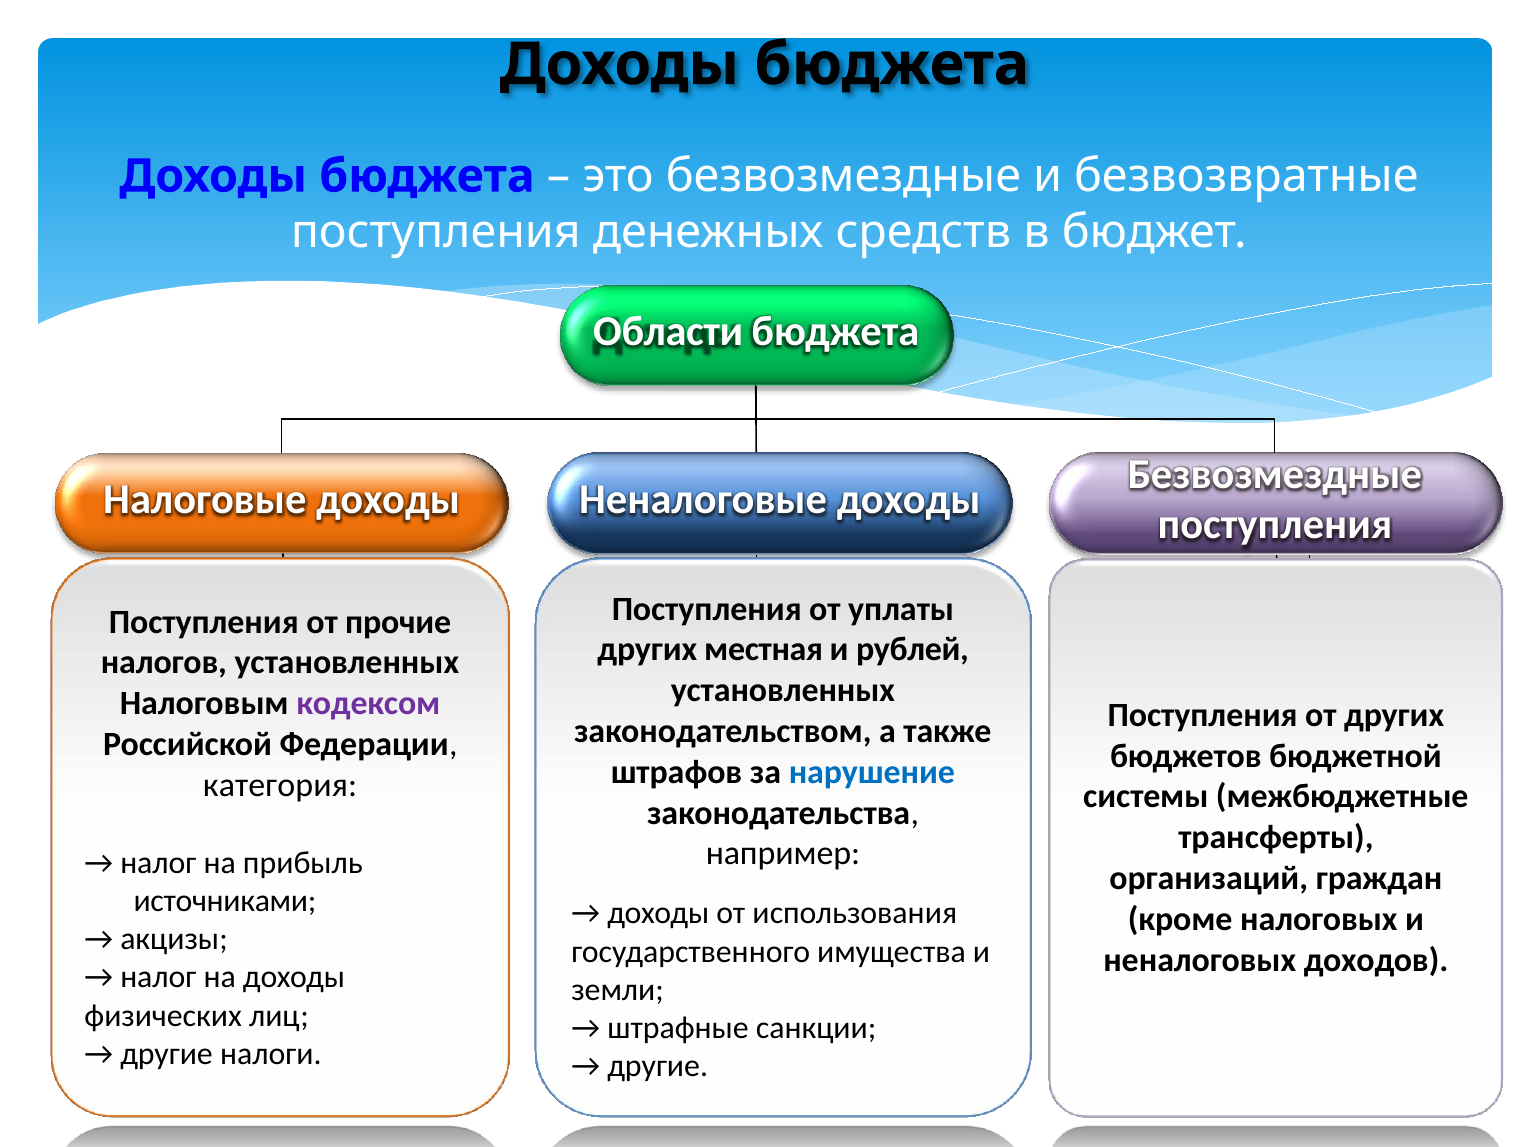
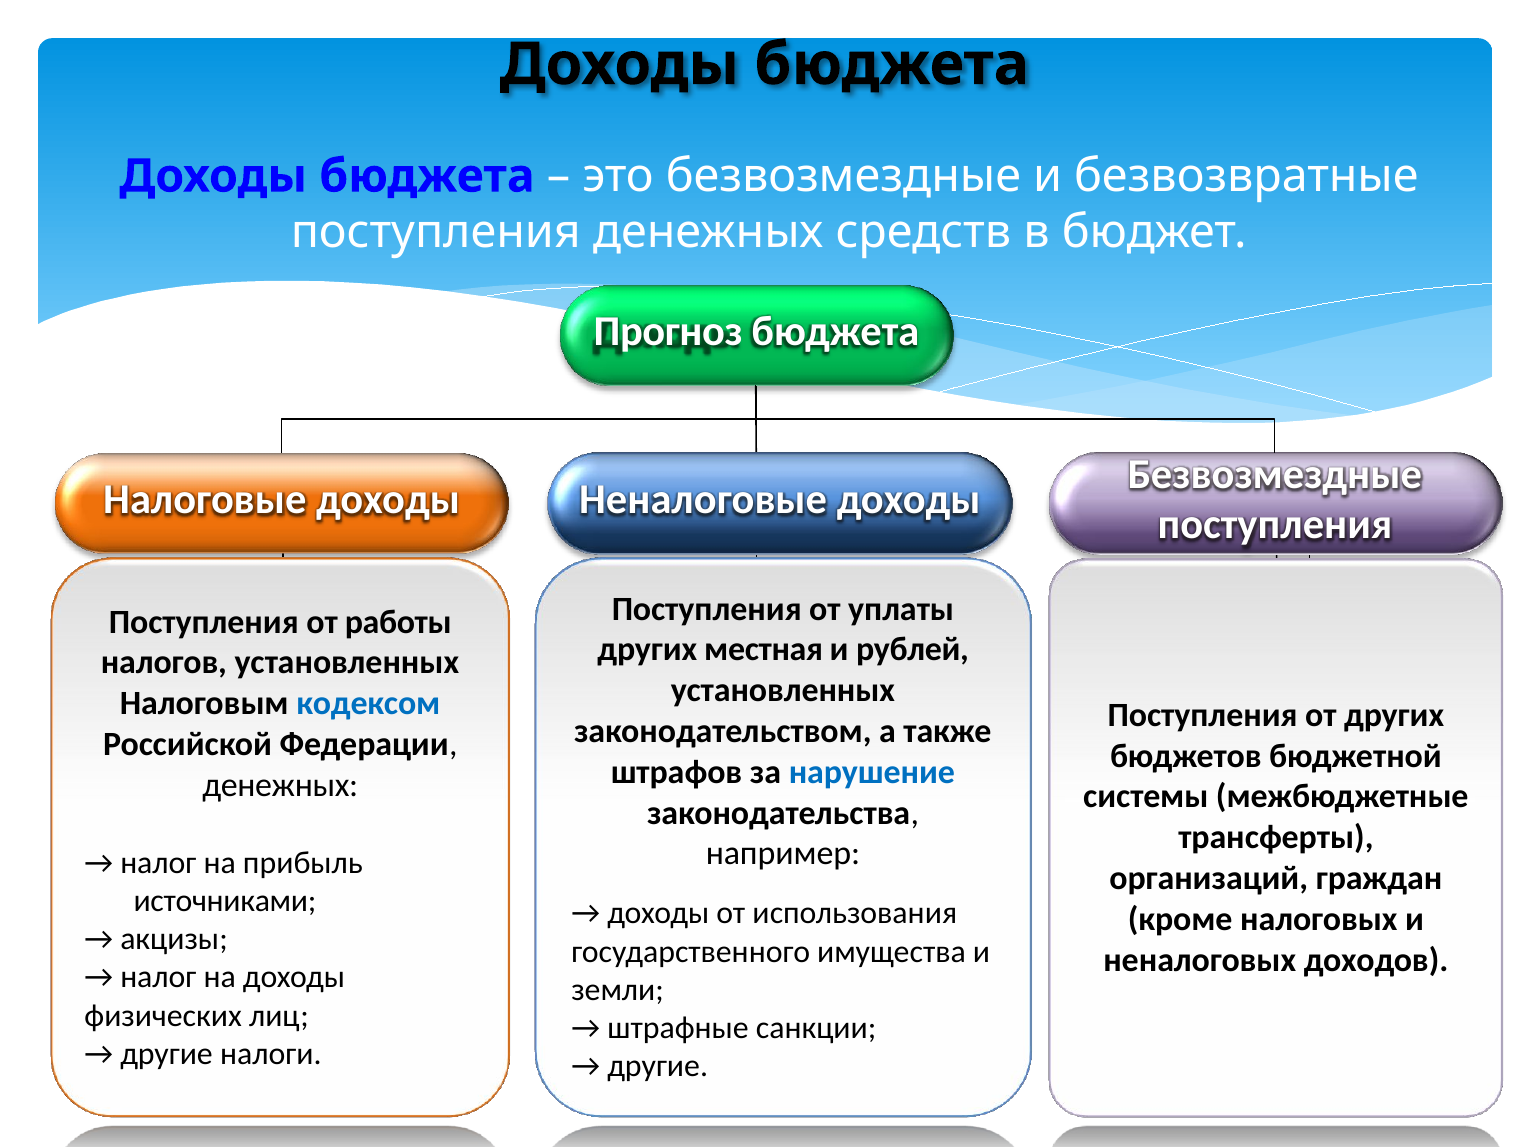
Области: Области -> Прогноз
прочие: прочие -> работы
кодексом colour: purple -> blue
категория at (280, 785): категория -> денежных
